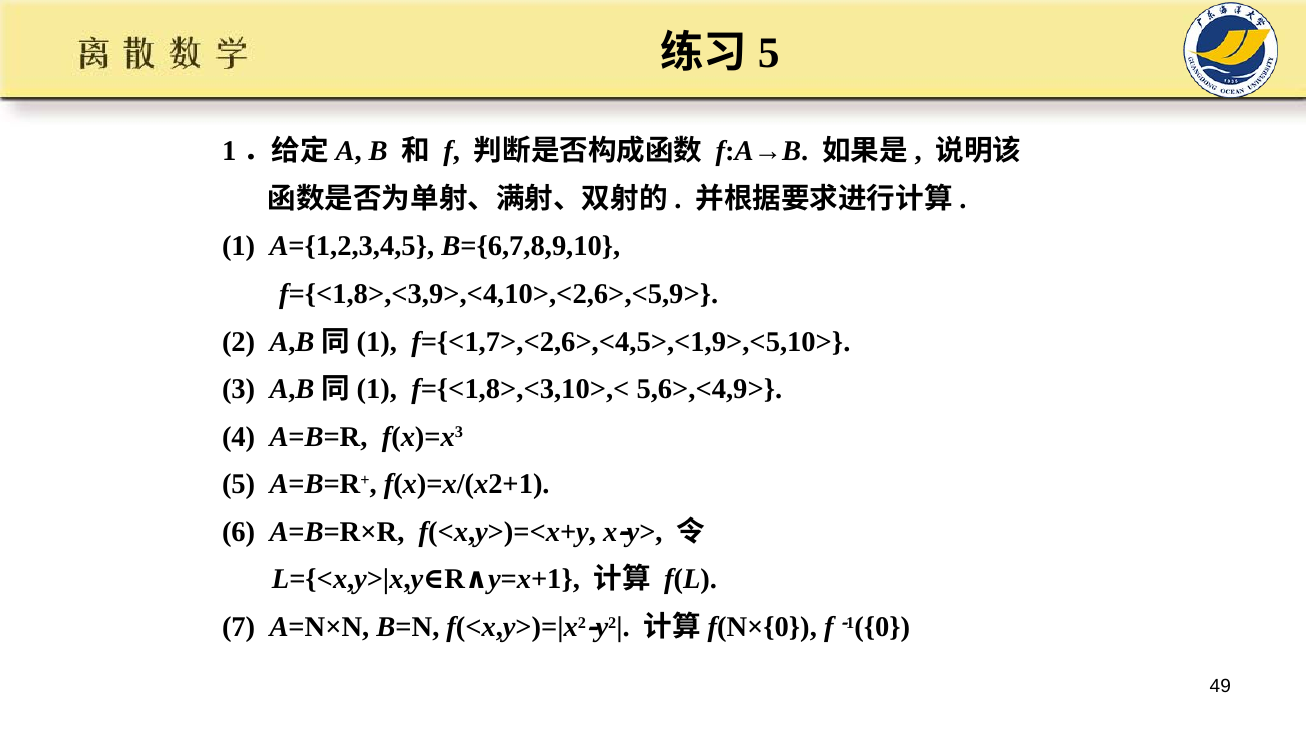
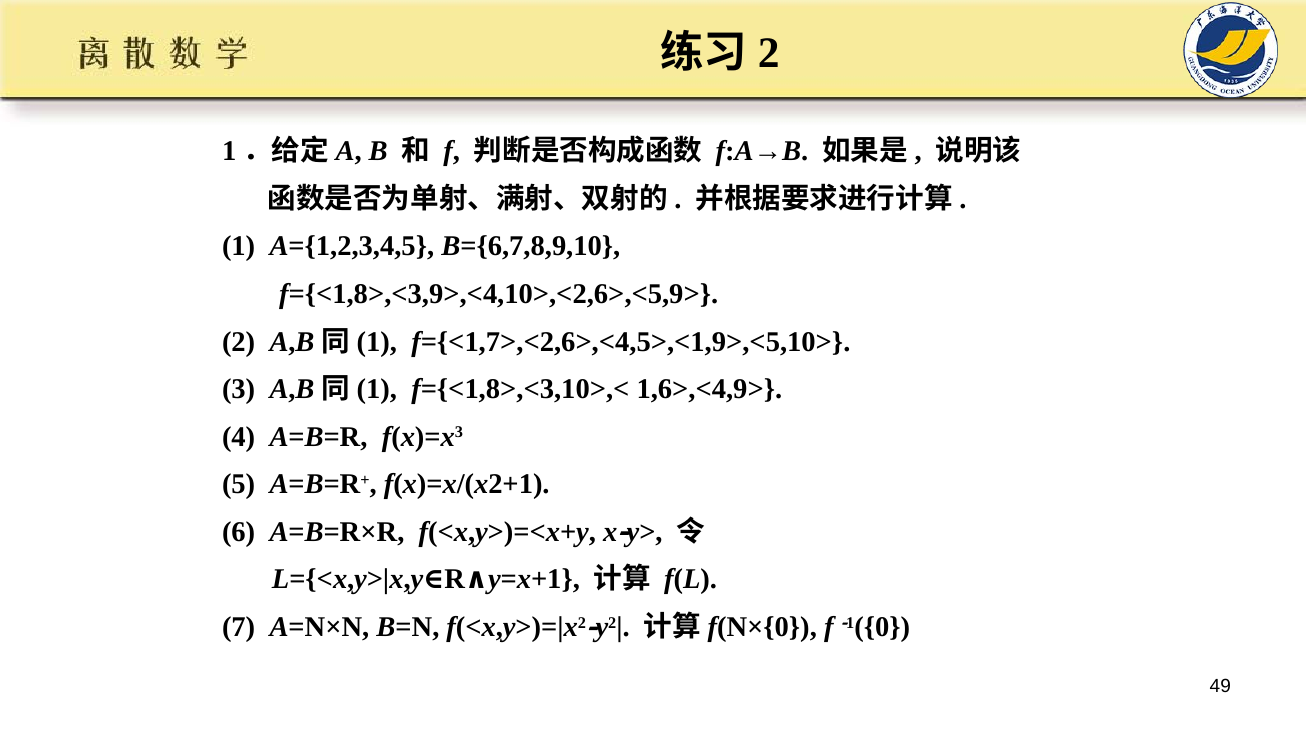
5 at (769, 53): 5 -> 2
5,6>,<4,9>: 5,6>,<4,9> -> 1,6>,<4,9>
